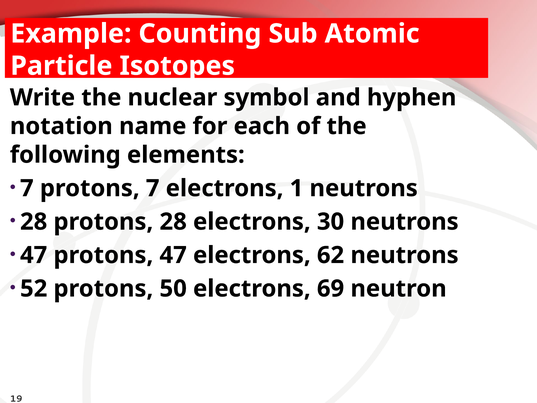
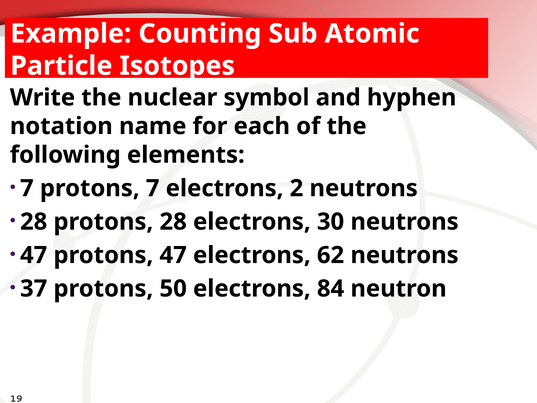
1: 1 -> 2
52: 52 -> 37
69: 69 -> 84
